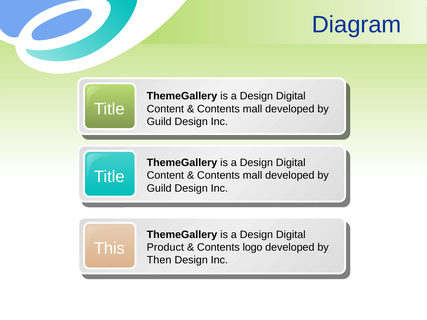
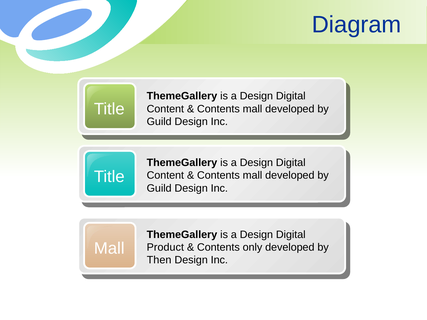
This at (109, 249): This -> Mall
logo: logo -> only
